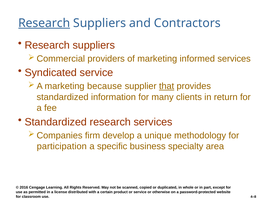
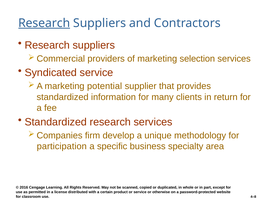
informed: informed -> selection
because: because -> potential
that underline: present -> none
